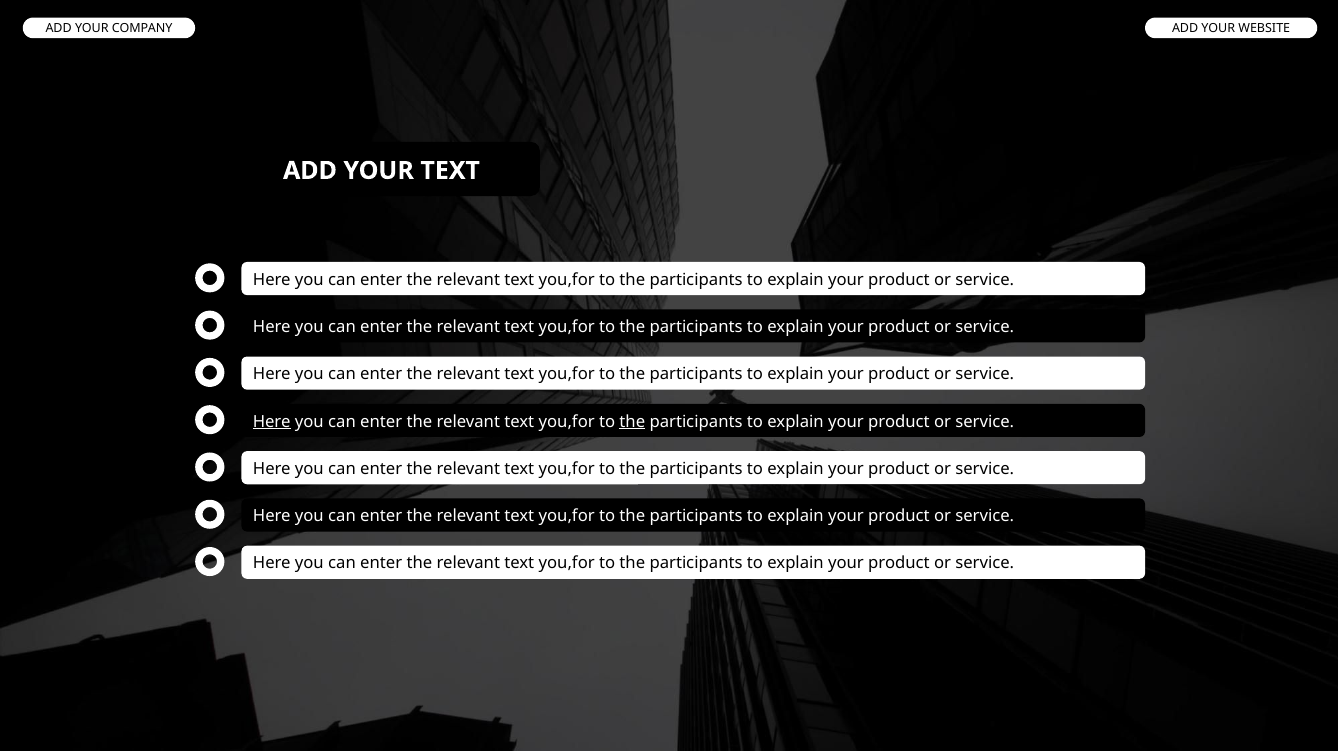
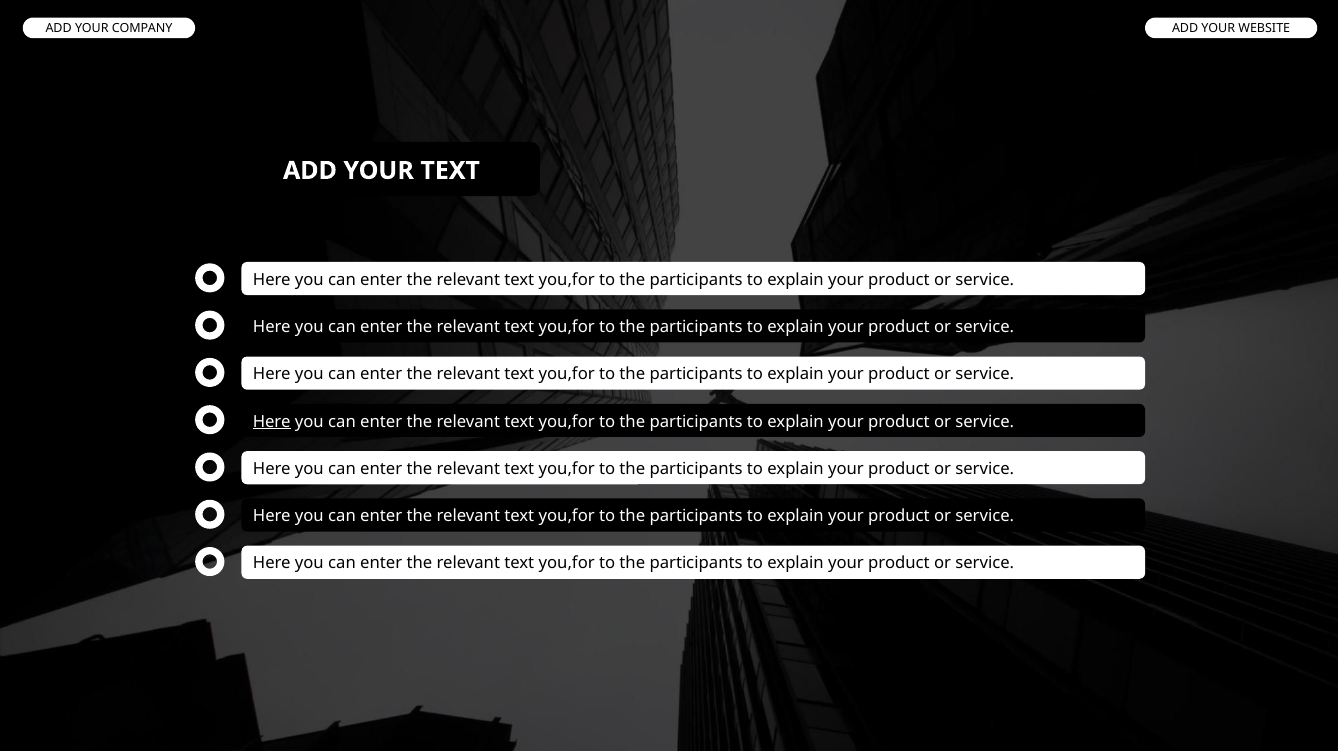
the at (632, 422) underline: present -> none
